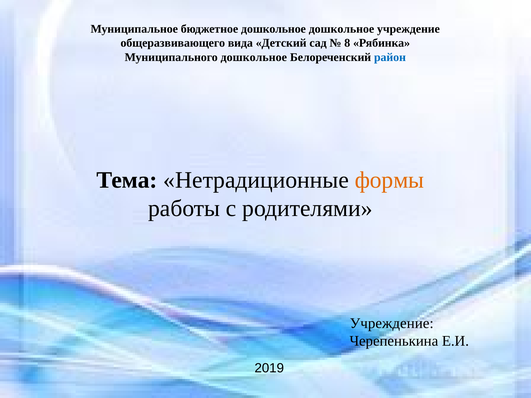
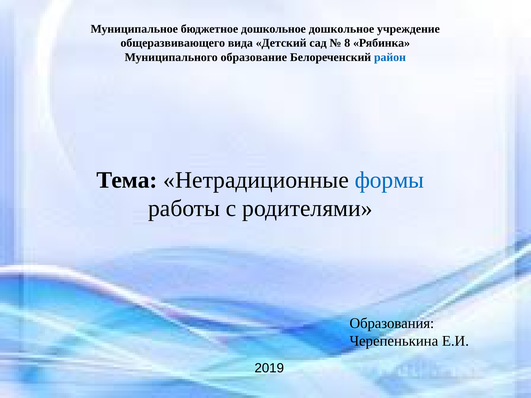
Муниципального дошкольное: дошкольное -> образование
формы colour: orange -> blue
Учреждение at (392, 324): Учреждение -> Образования
